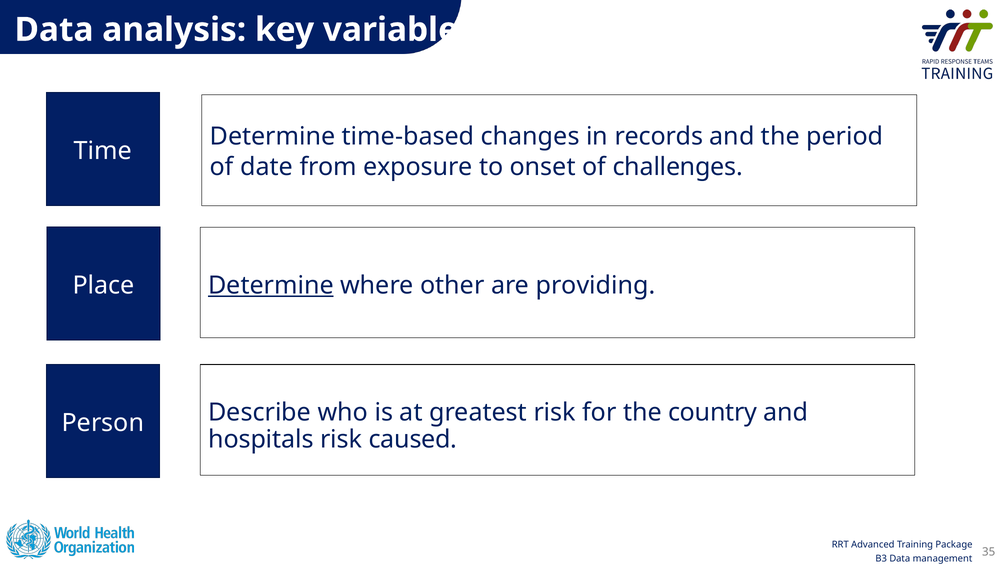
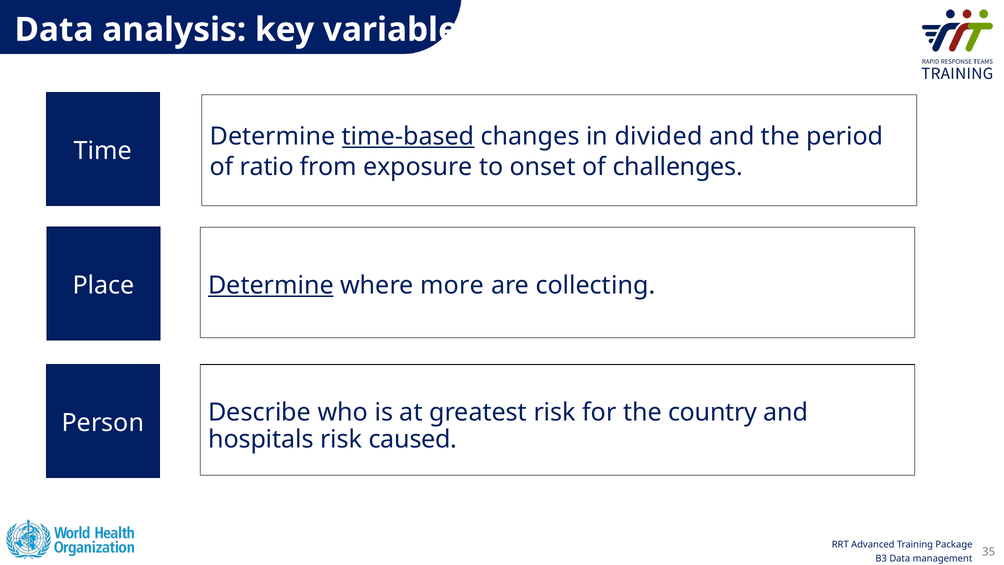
time-based underline: none -> present
records: records -> divided
date: date -> ratio
other: other -> more
providing: providing -> collecting
